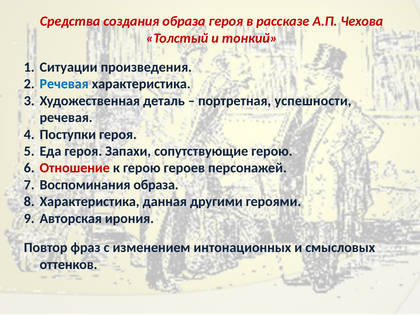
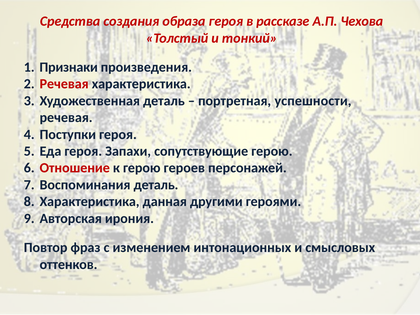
Ситуации: Ситуации -> Признаки
Речевая at (64, 84) colour: blue -> red
Воспоминания образа: образа -> деталь
